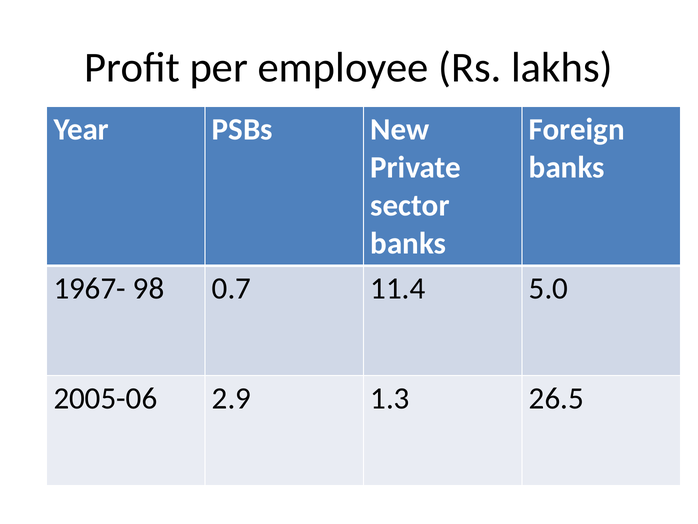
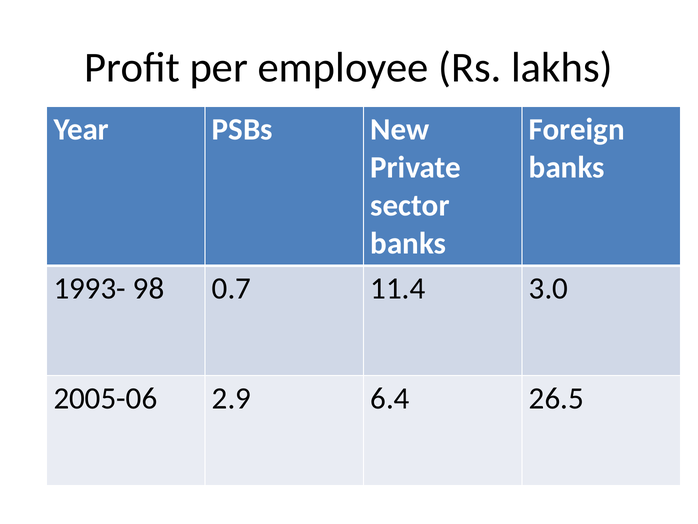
1967-: 1967- -> 1993-
5.0: 5.0 -> 3.0
1.3: 1.3 -> 6.4
